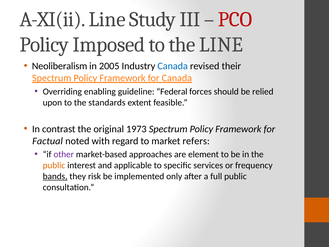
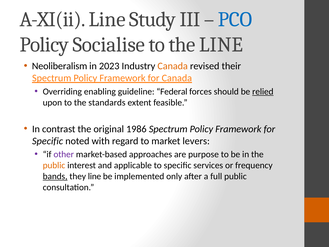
PCO colour: red -> blue
Imposed: Imposed -> Socialise
2005: 2005 -> 2023
Canada at (173, 66) colour: blue -> orange
relied underline: none -> present
1973: 1973 -> 1986
Factual at (48, 141): Factual -> Specific
refers: refers -> levers
element: element -> purpose
they risk: risk -> line
